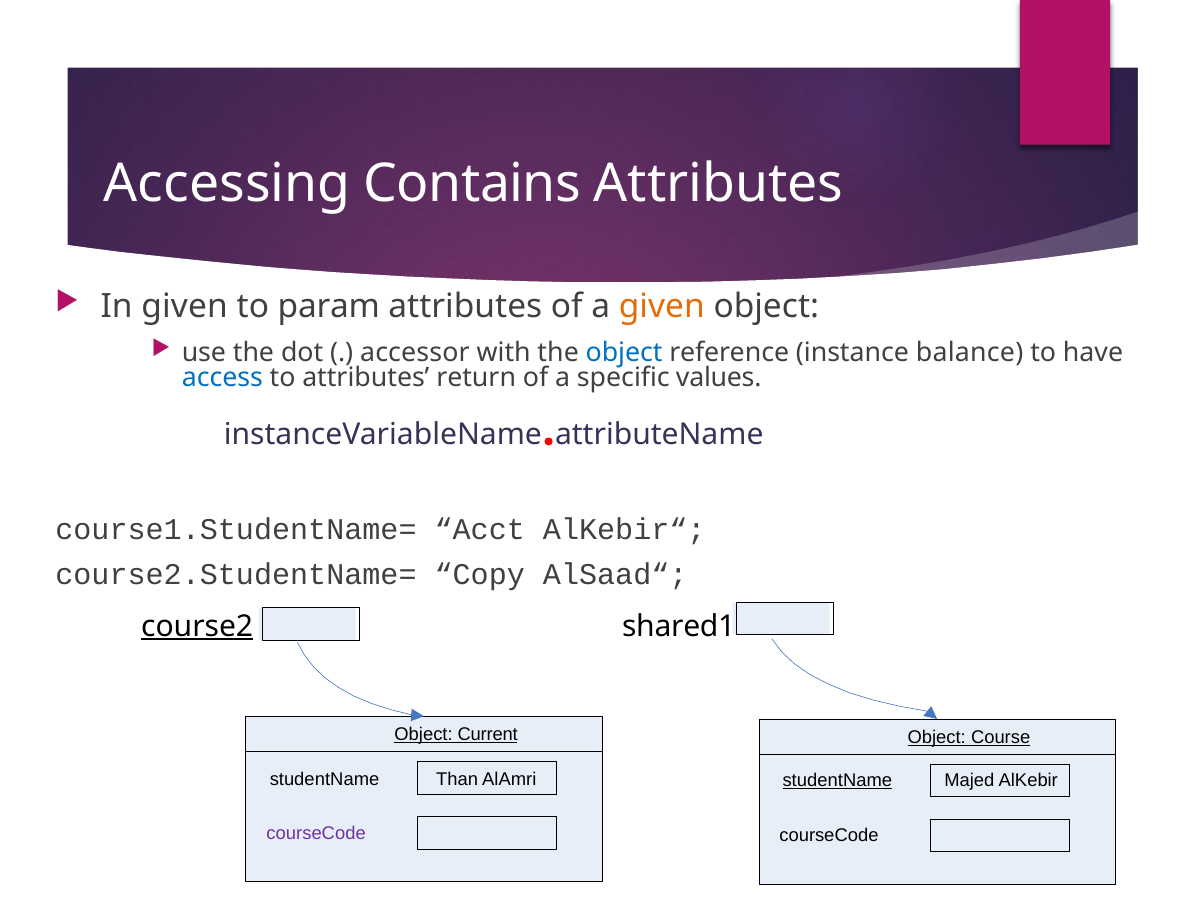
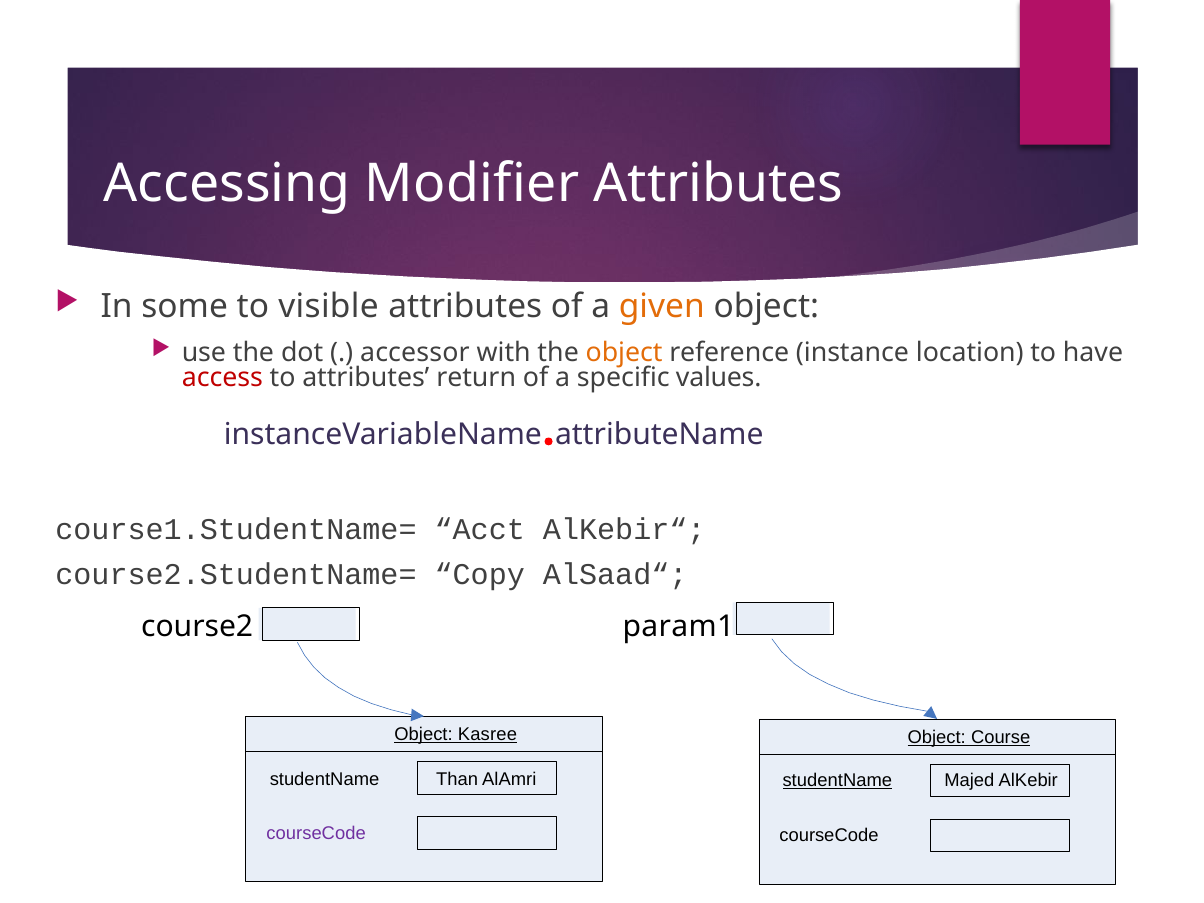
Contains: Contains -> Modifier
In given: given -> some
param: param -> visible
object at (624, 352) colour: blue -> orange
balance: balance -> location
access colour: blue -> red
course2 underline: present -> none
shared1: shared1 -> param1
Current: Current -> Kasree
